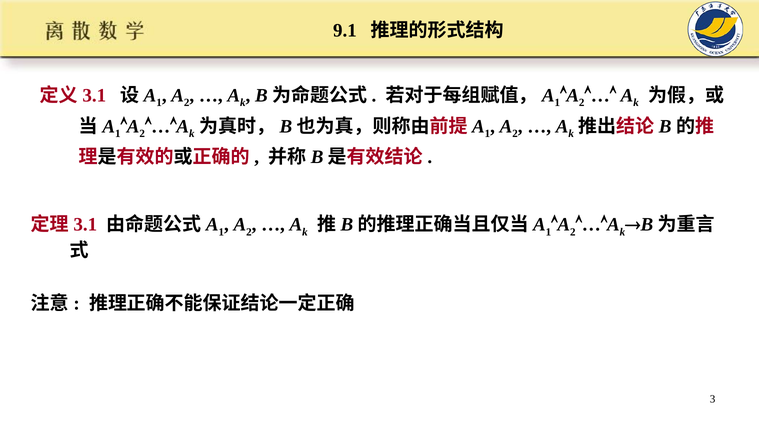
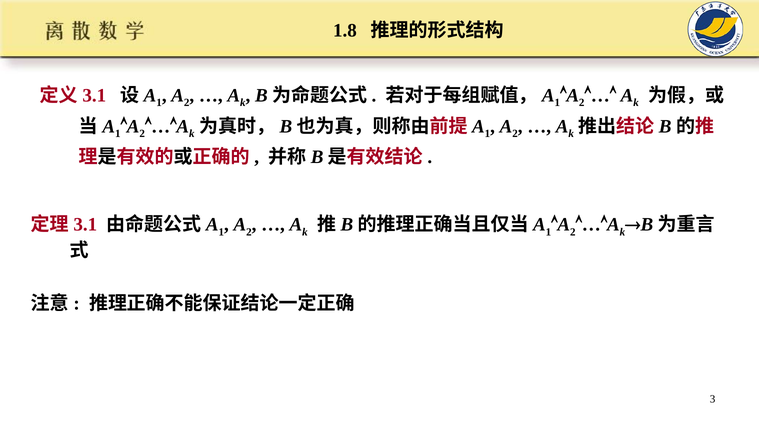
9.1: 9.1 -> 1.8
